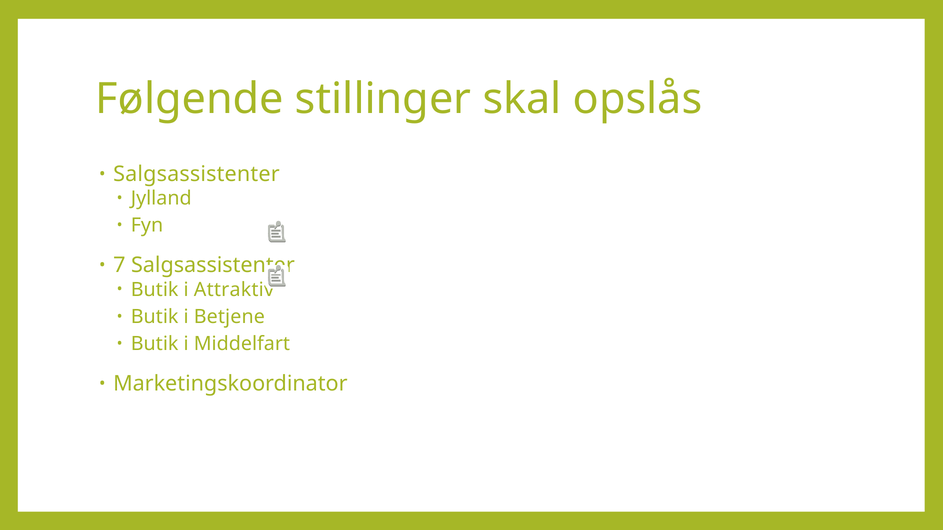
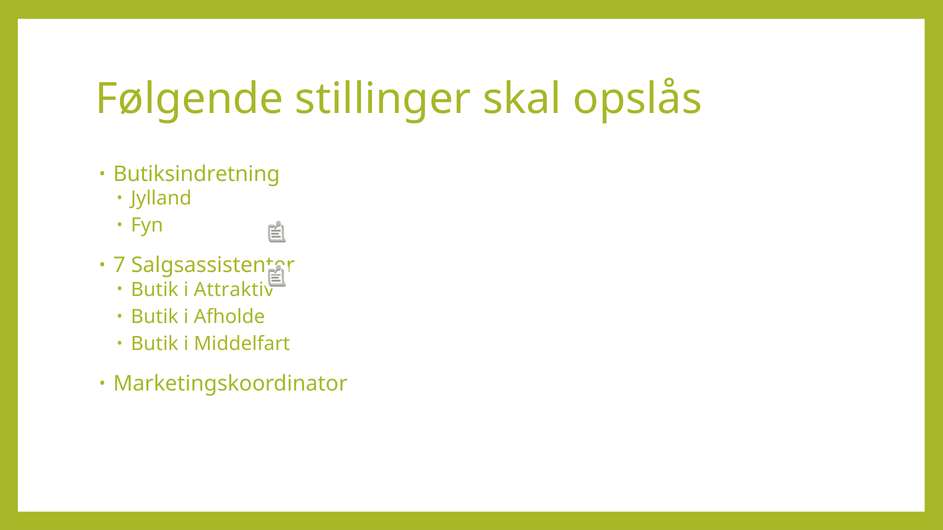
Salgsassistenter at (196, 174): Salgsassistenter -> Butiksindretning
Betjene: Betjene -> Afholde
